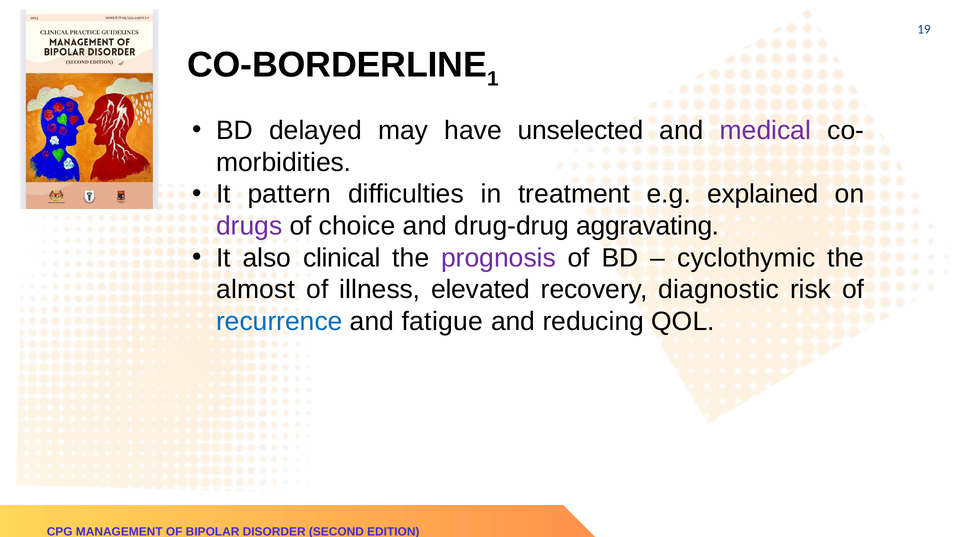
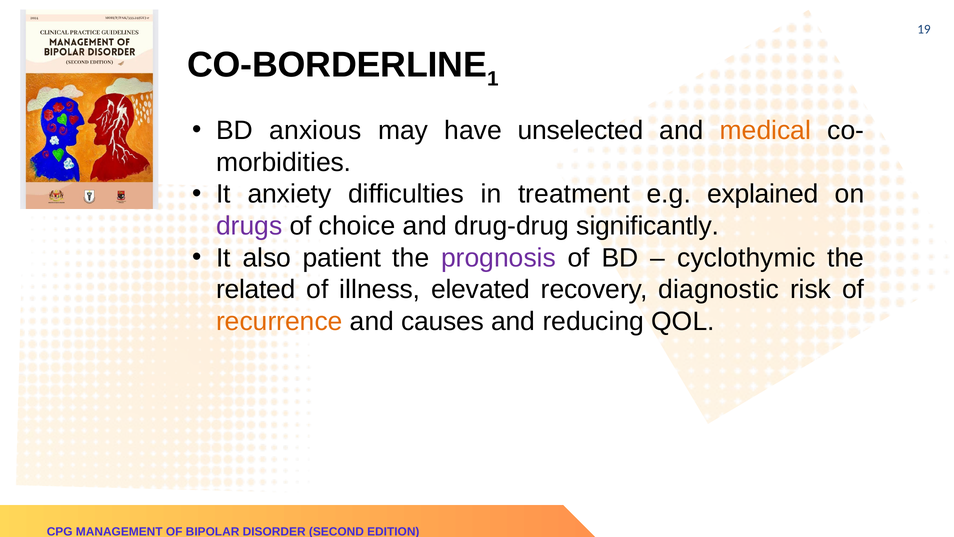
delayed: delayed -> anxious
medical colour: purple -> orange
pattern: pattern -> anxiety
aggravating: aggravating -> significantly
clinical: clinical -> patient
almost: almost -> related
recurrence colour: blue -> orange
fatigue: fatigue -> causes
